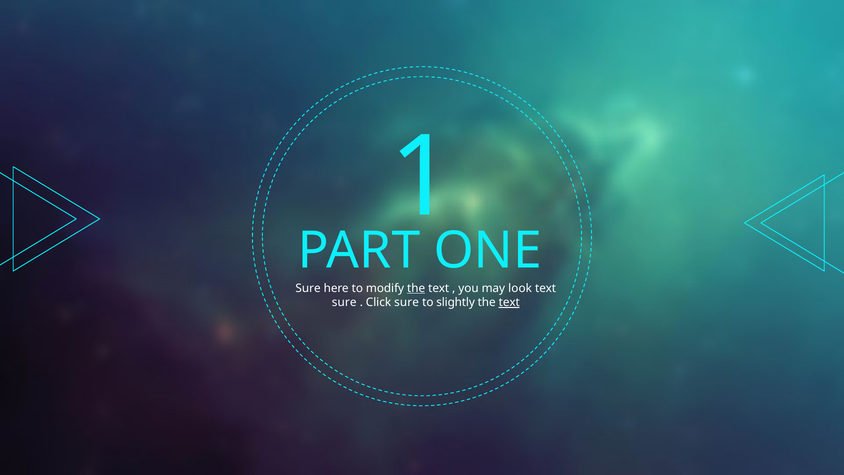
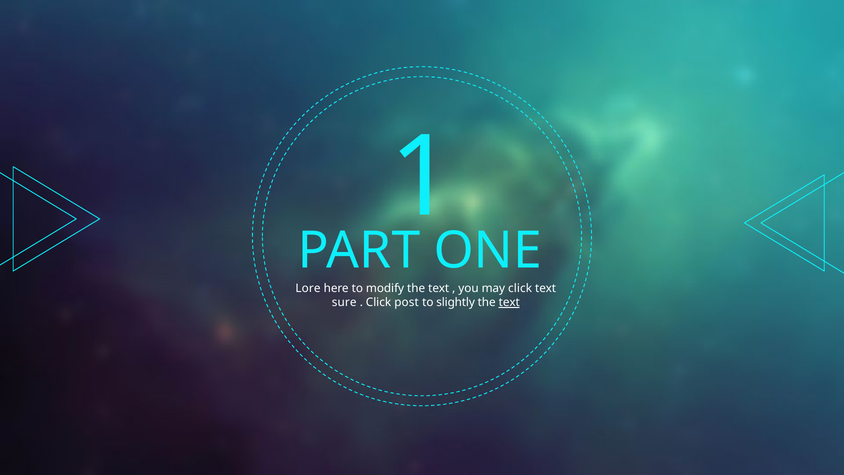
Sure at (308, 288): Sure -> Lore
the at (416, 288) underline: present -> none
may look: look -> click
Click sure: sure -> post
